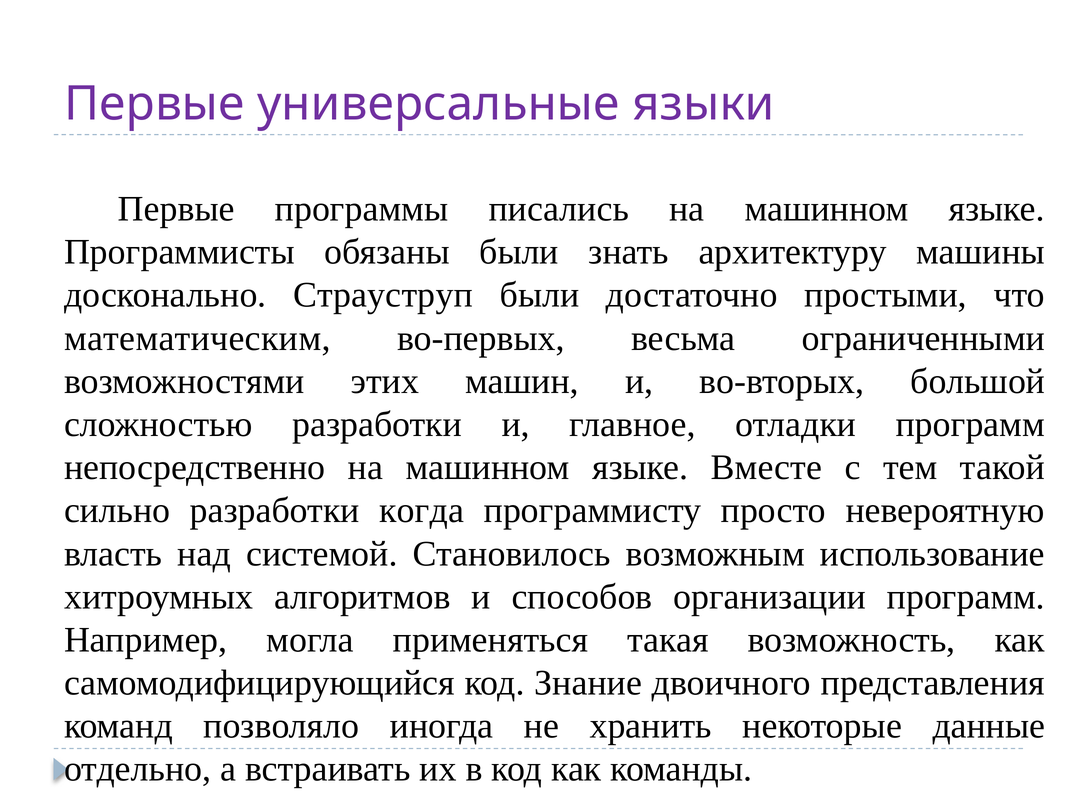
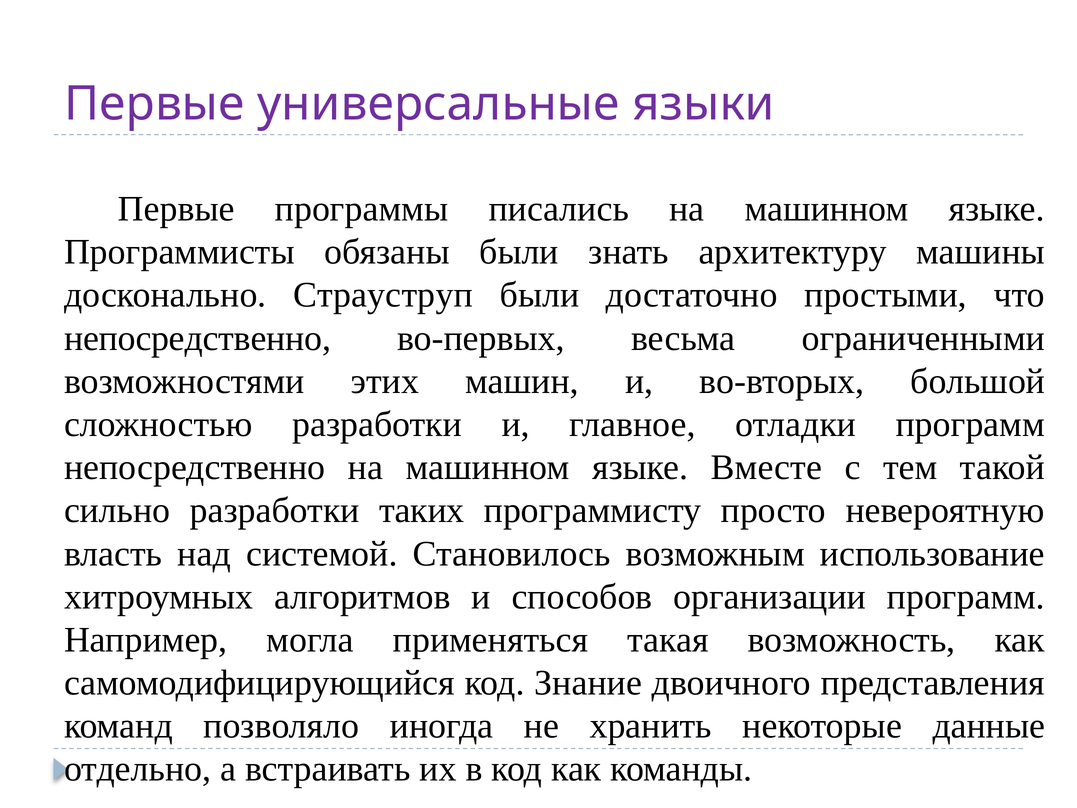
математическим at (197, 338): математическим -> непосредственно
когда: когда -> таких
